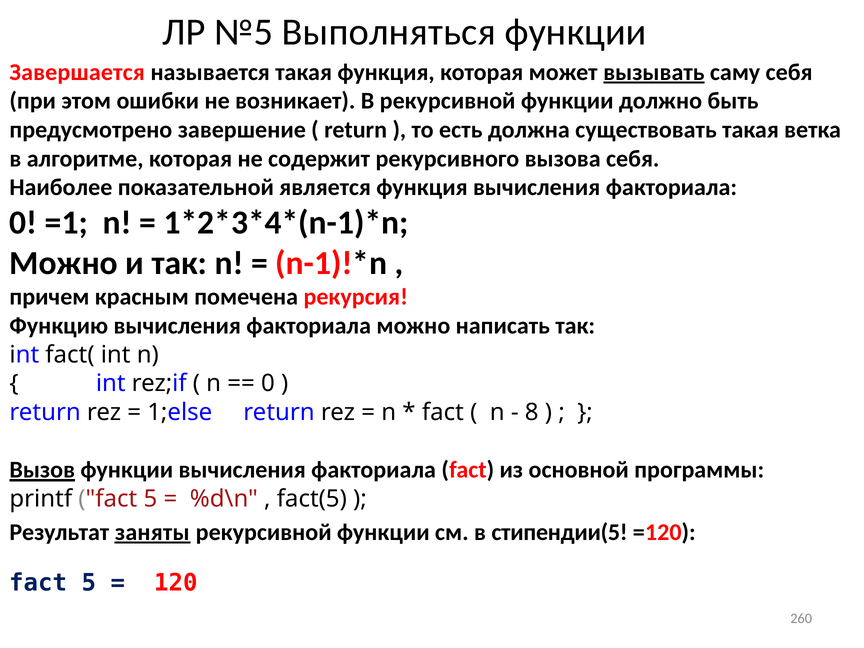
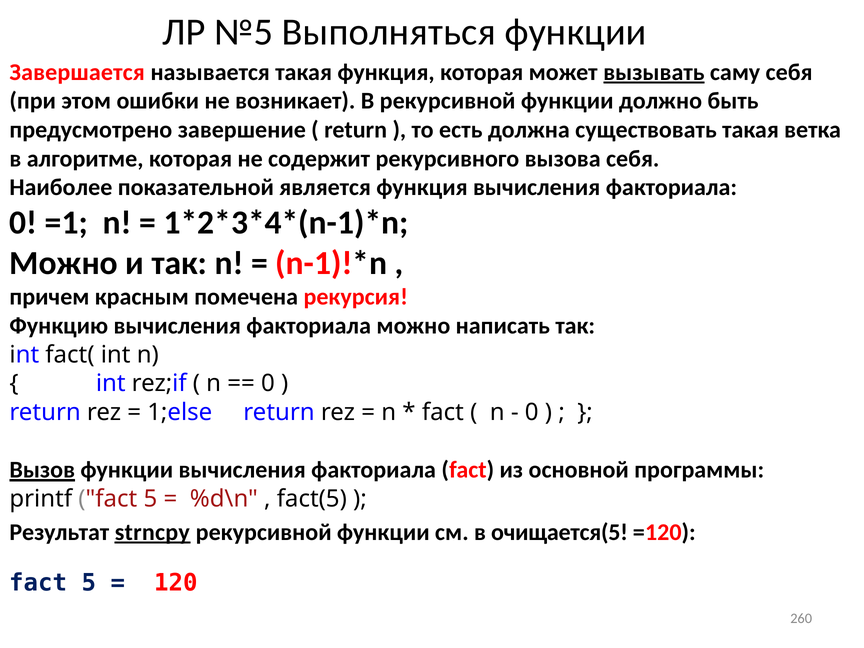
8 at (532, 412): 8 -> 0
заняты: заняты -> strncpy
стипендии(5: стипендии(5 -> очищается(5
